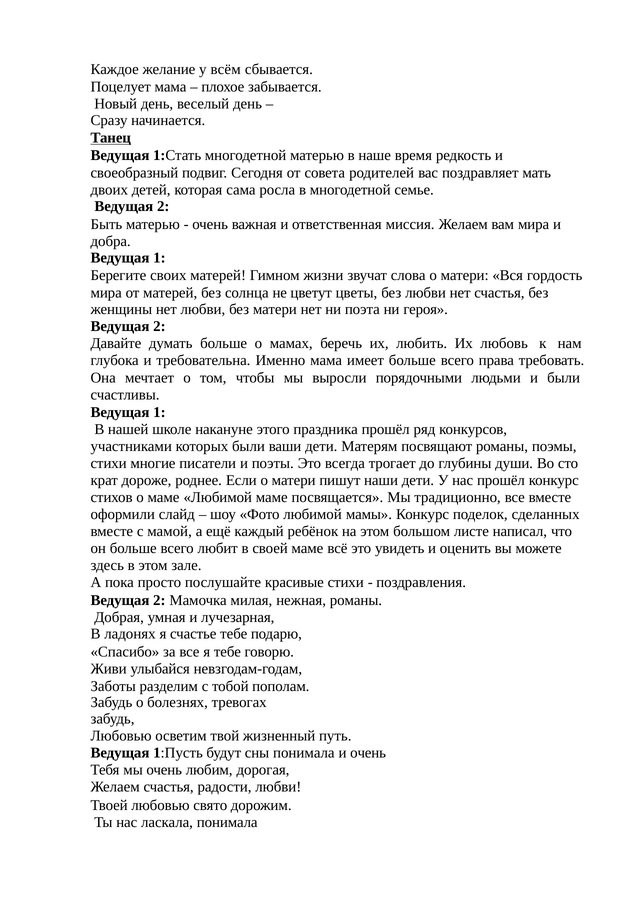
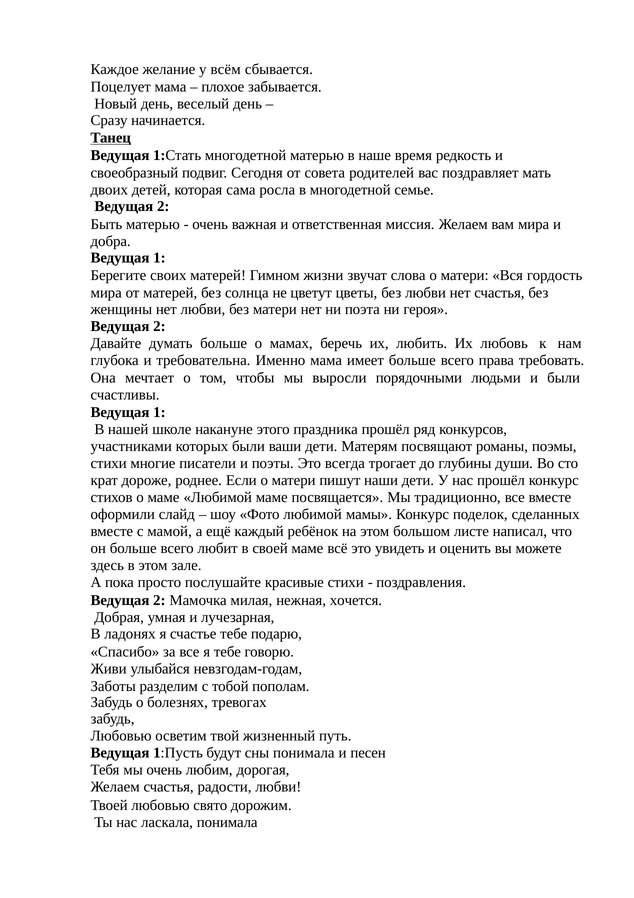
нежная романы: романы -> хочется
и очень: очень -> песен
